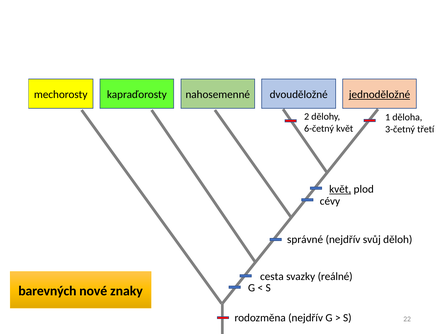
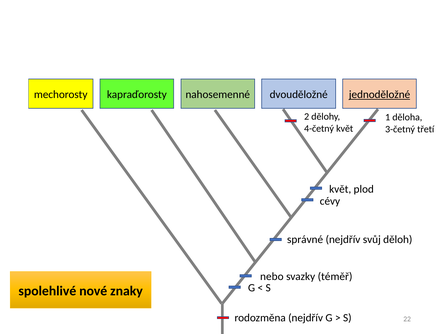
6-četný: 6-četný -> 4-četný
květ at (340, 189) underline: present -> none
cesta: cesta -> nebo
reálné: reálné -> téměř
barevných: barevných -> spolehlivé
